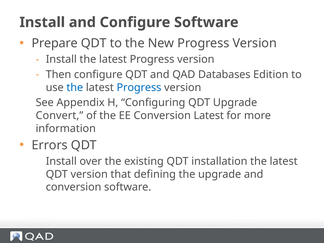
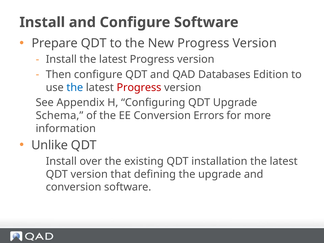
Progress at (139, 87) colour: blue -> red
Convert: Convert -> Schema
Conversion Latest: Latest -> Errors
Errors: Errors -> Unlike
